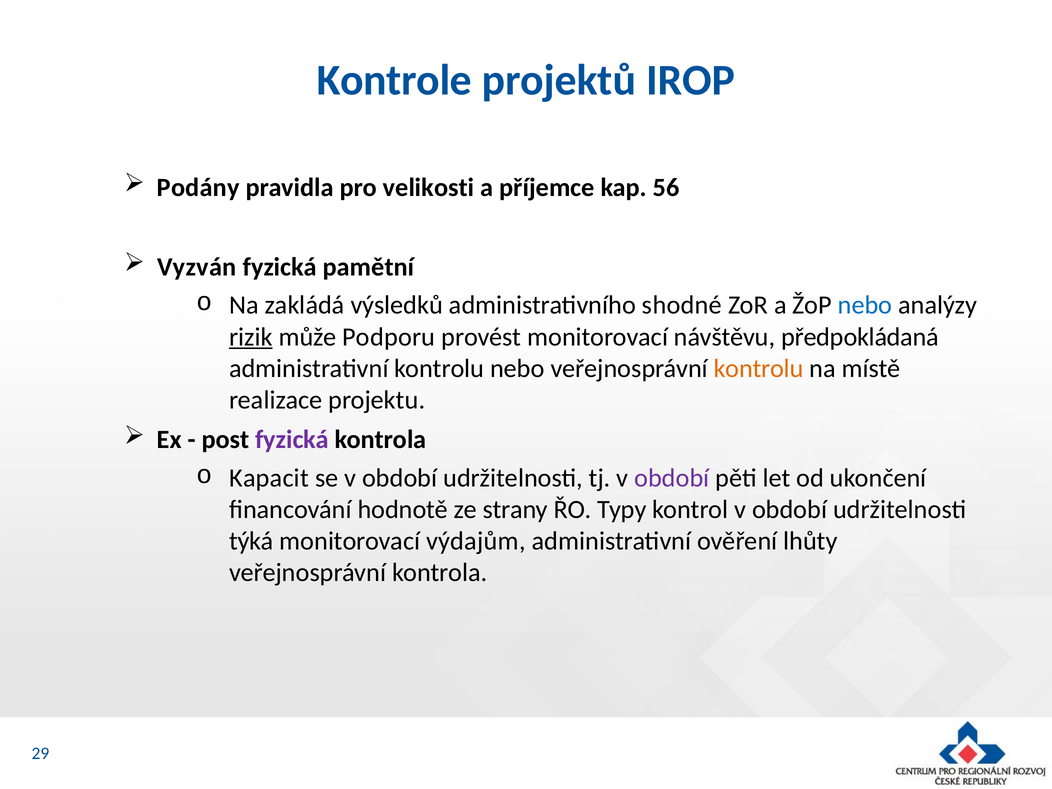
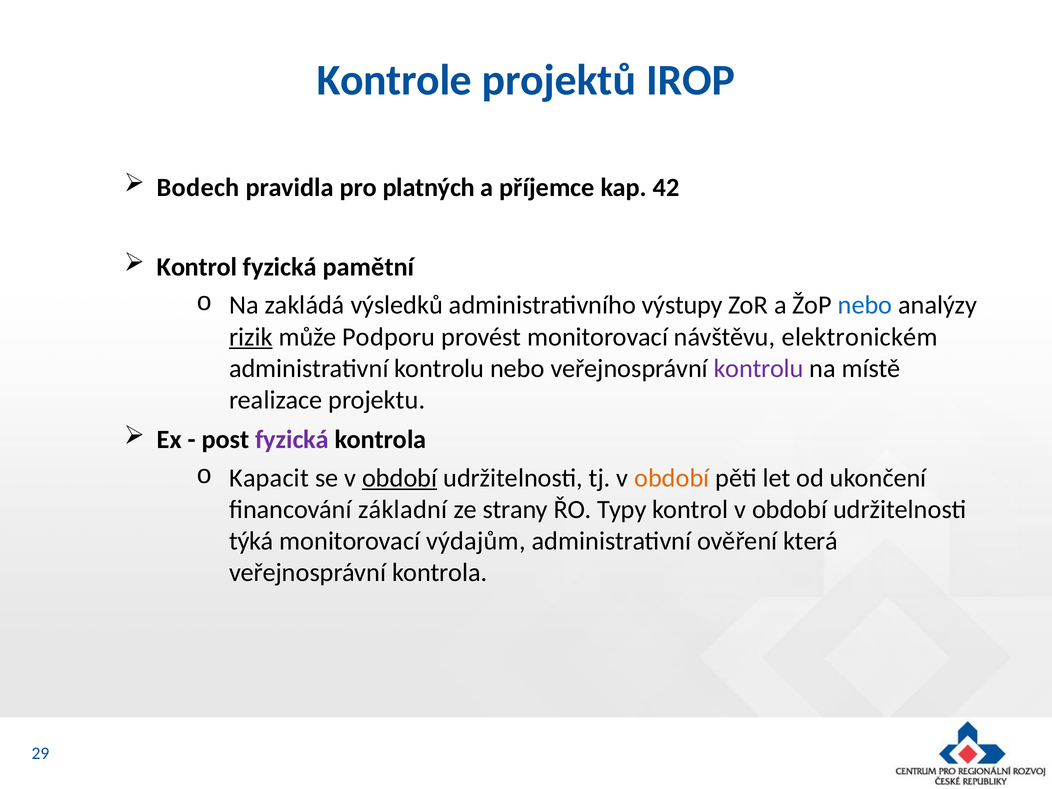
Podány: Podány -> Bodech
velikosti: velikosti -> platných
56: 56 -> 42
Vyzván at (197, 267): Vyzván -> Kontrol
shodné: shodné -> výstupy
předpokládaná: předpokládaná -> elektronickém
kontrolu at (759, 368) colour: orange -> purple
období at (400, 478) underline: none -> present
období at (672, 478) colour: purple -> orange
hodnotě: hodnotě -> základní
lhůty: lhůty -> která
